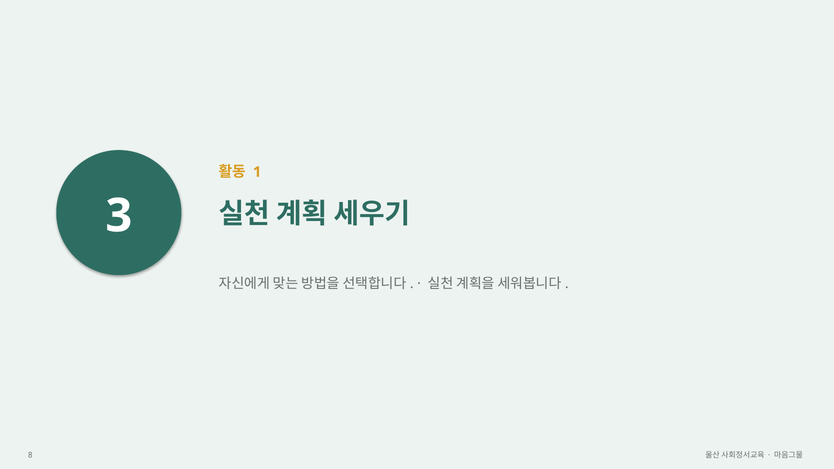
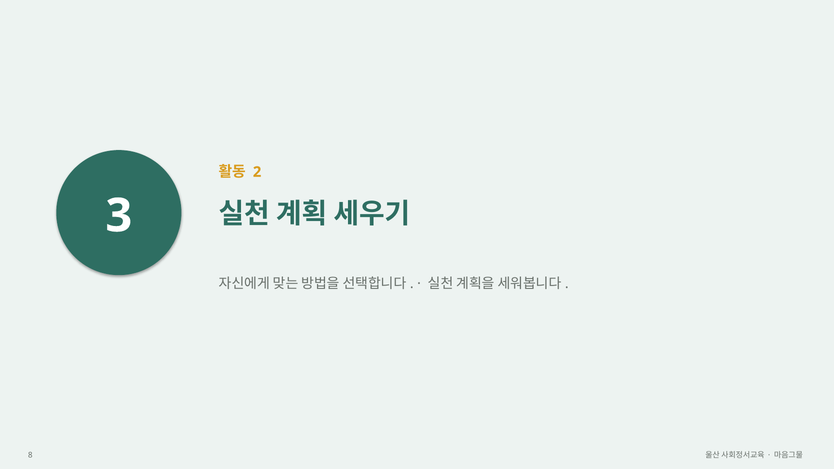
1: 1 -> 2
